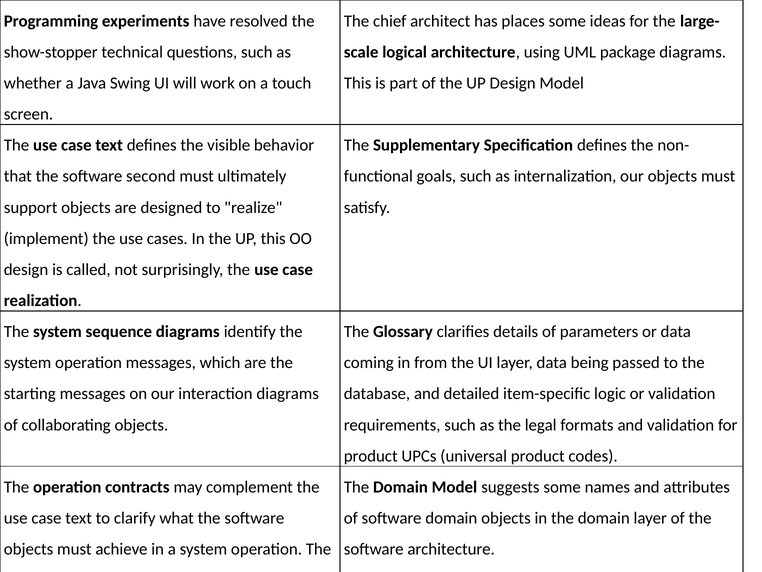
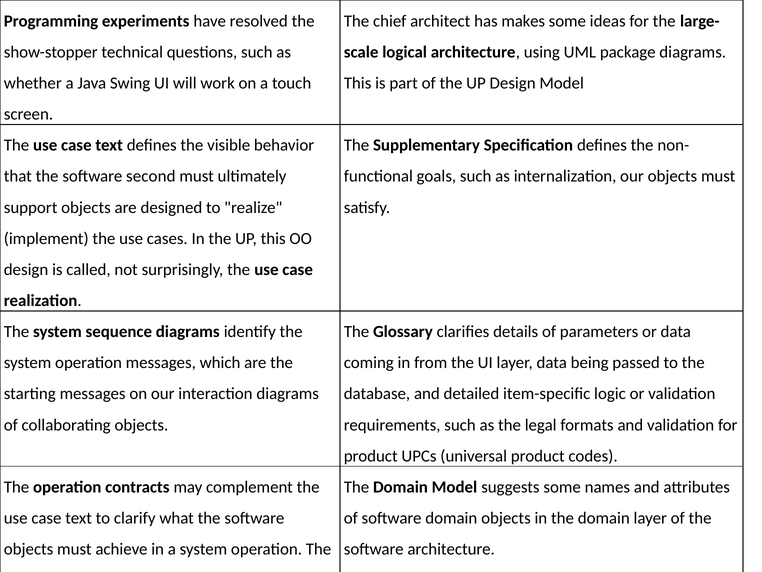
places: places -> makes
